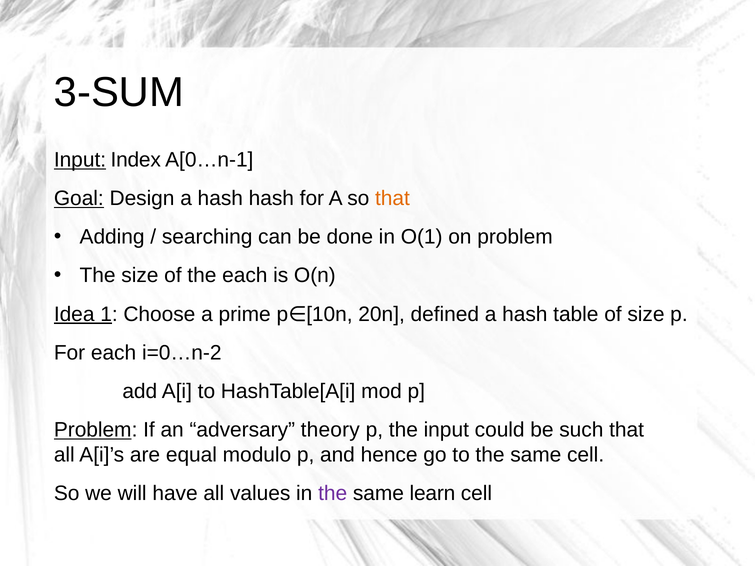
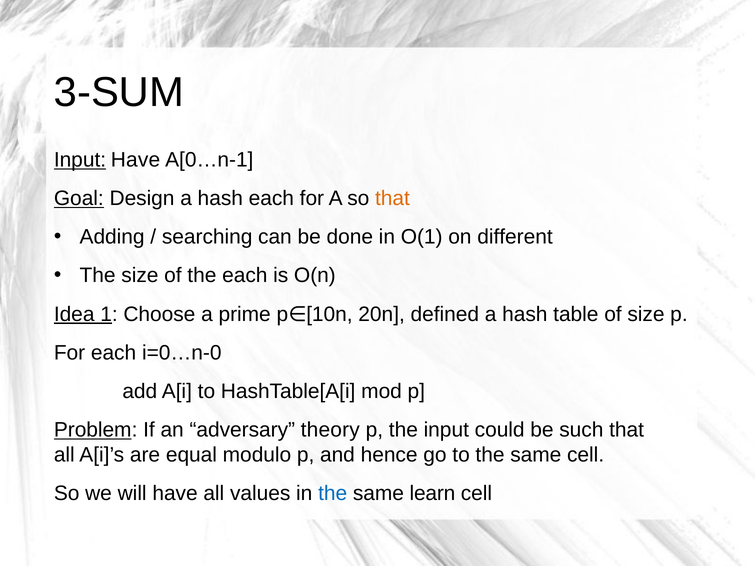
Input Index: Index -> Have
hash hash: hash -> each
on problem: problem -> different
i=0…n-2: i=0…n-2 -> i=0…n-0
the at (333, 494) colour: purple -> blue
